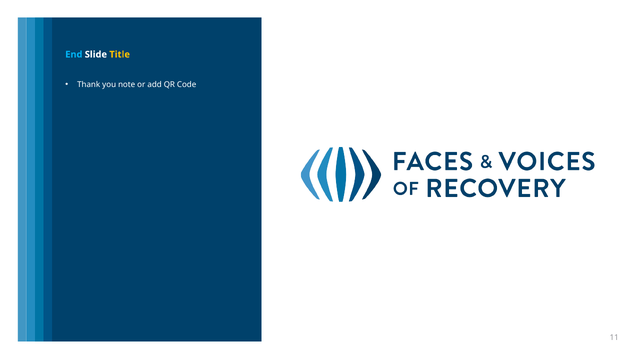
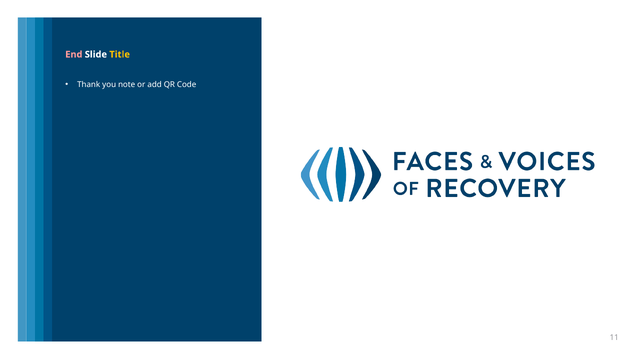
End colour: light blue -> pink
